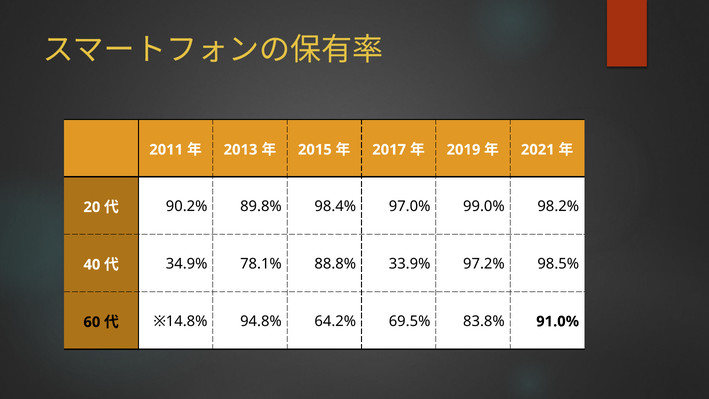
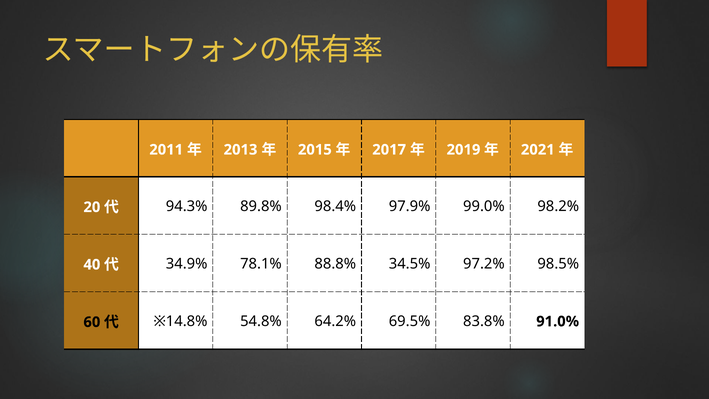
90.2%: 90.2% -> 94.3%
97.0%: 97.0% -> 97.9%
33.9%: 33.9% -> 34.5%
94.8%: 94.8% -> 54.8%
